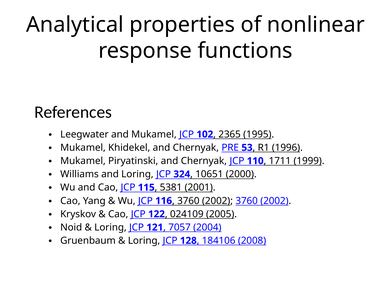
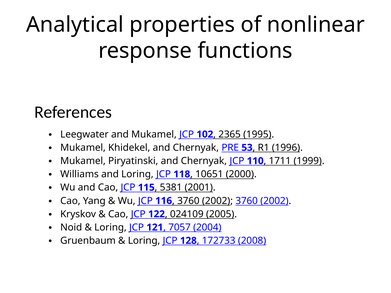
324: 324 -> 118
184106: 184106 -> 172733
